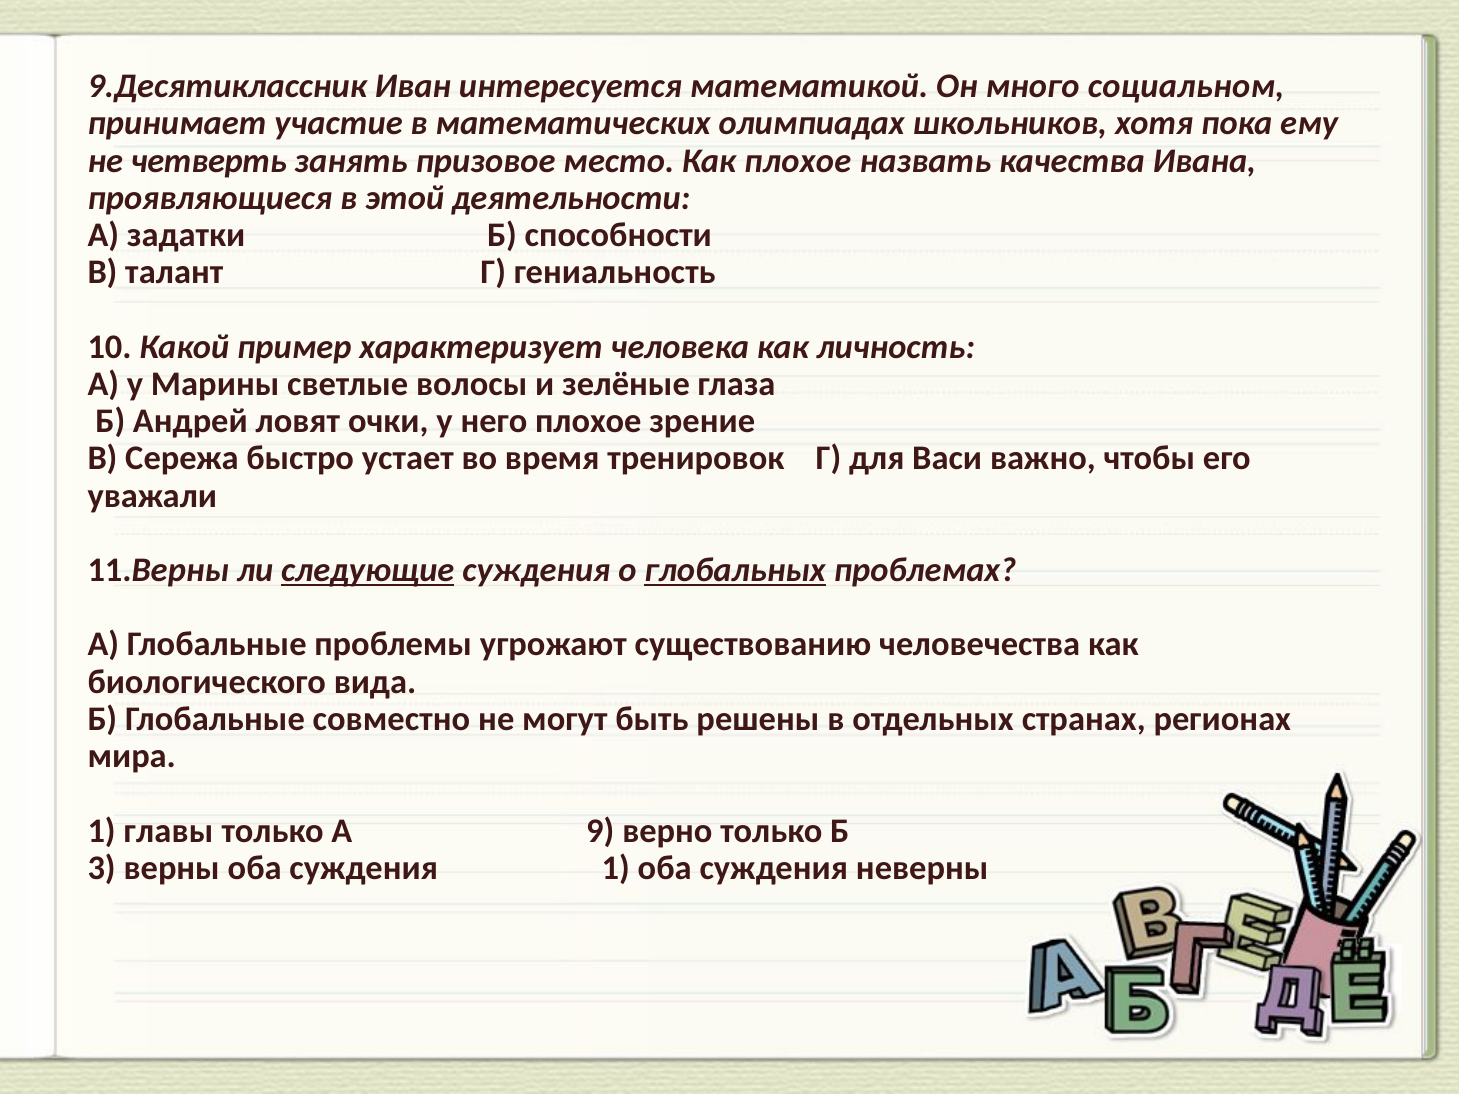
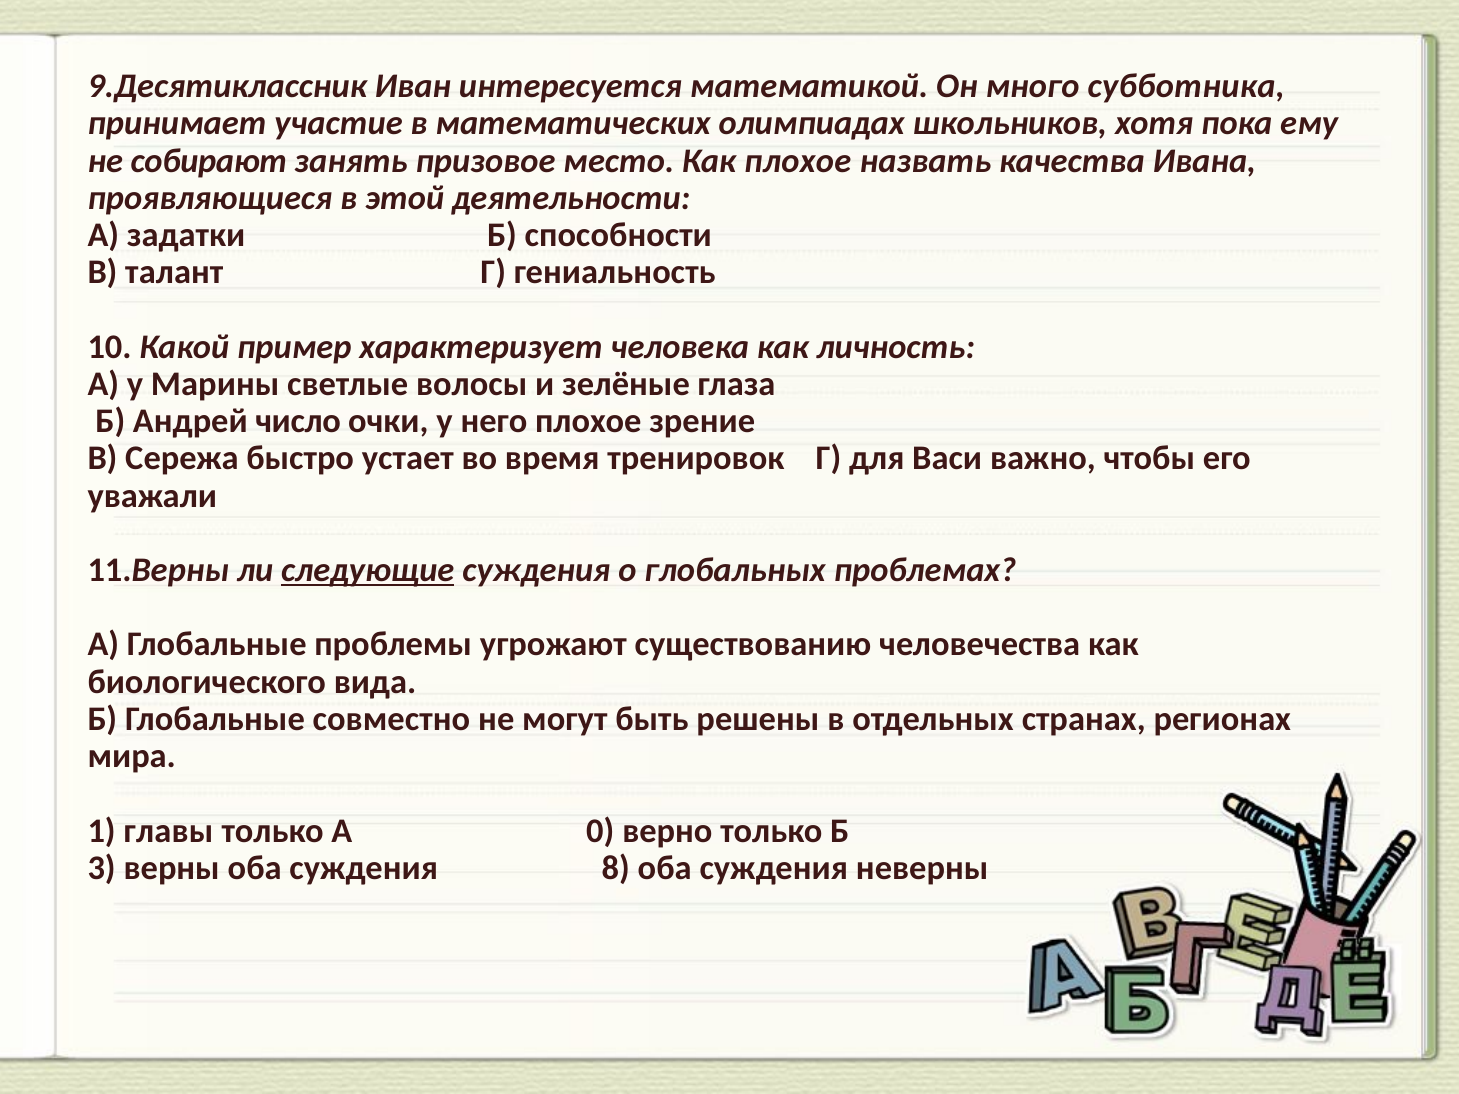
социальном: социальном -> субботника
четверть: четверть -> собирают
ловят: ловят -> число
глобальных underline: present -> none
9: 9 -> 0
суждения 1: 1 -> 8
